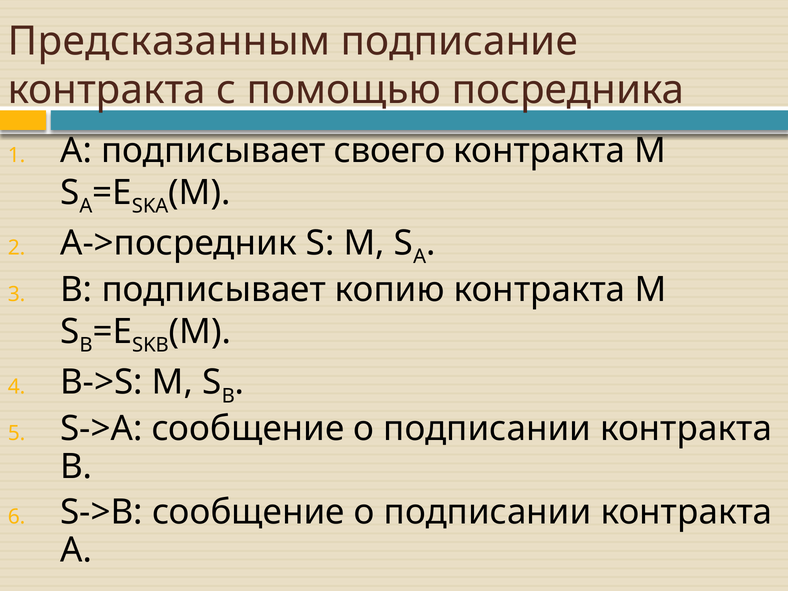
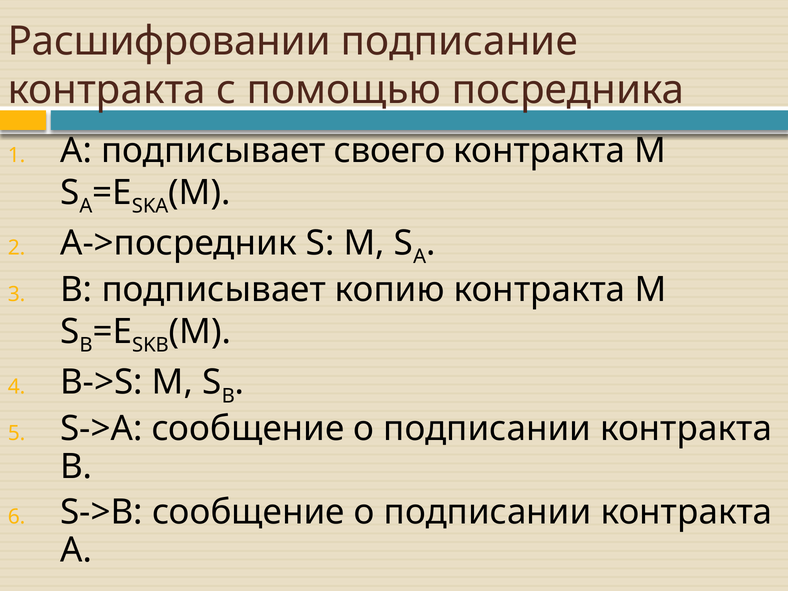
Предсказанным: Предсказанным -> Расшифровании
